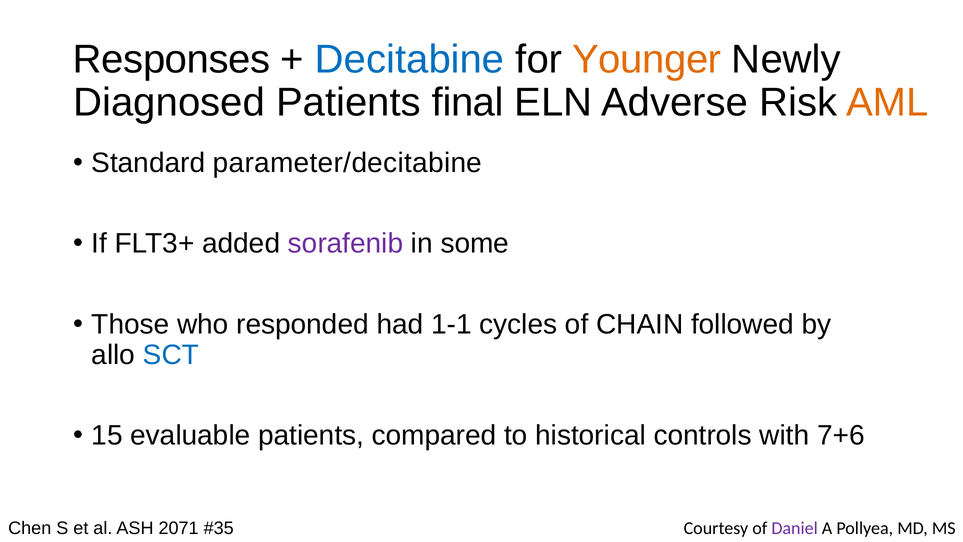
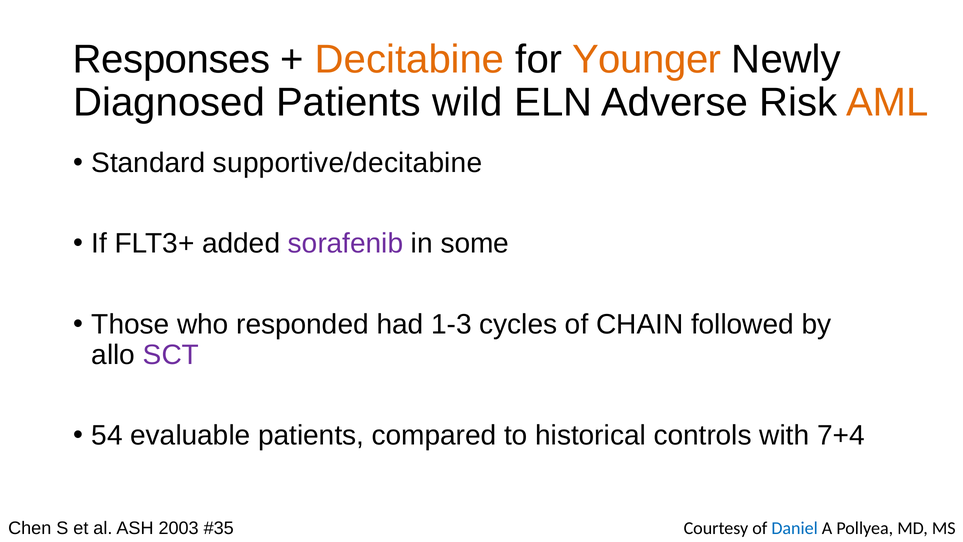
Decitabine colour: blue -> orange
final: final -> wild
parameter/decitabine: parameter/decitabine -> supportive/decitabine
1-1: 1-1 -> 1-3
SCT colour: blue -> purple
15: 15 -> 54
7+6: 7+6 -> 7+4
2071: 2071 -> 2003
Daniel colour: purple -> blue
